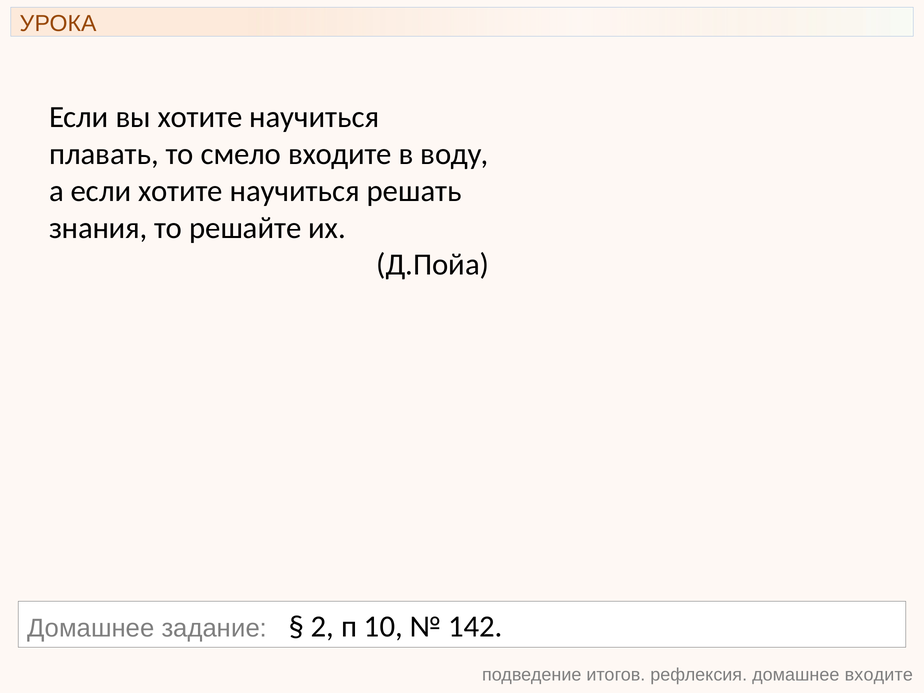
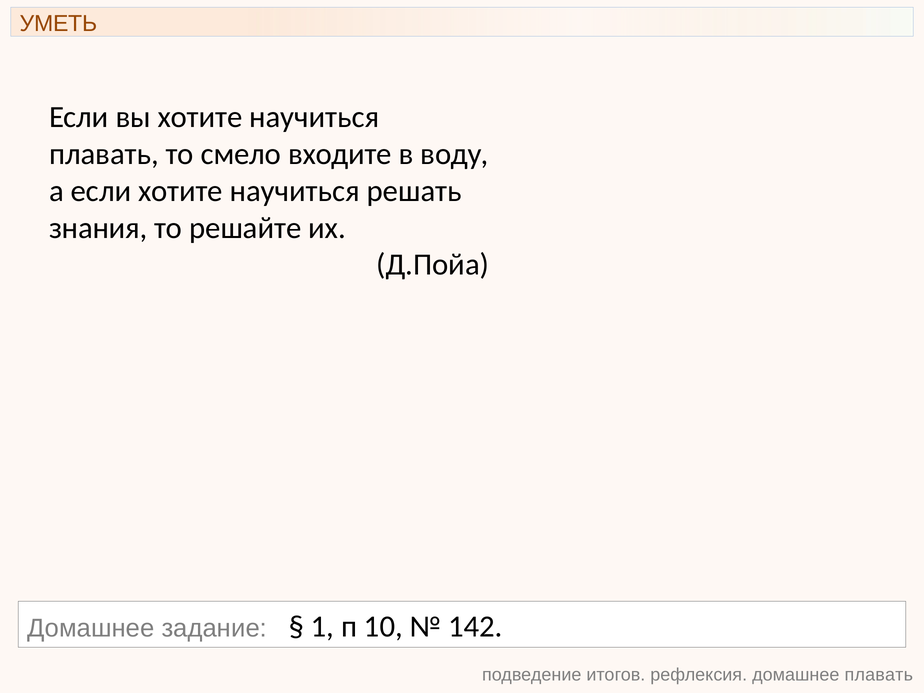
УРОКА: УРОКА -> УМЕТЬ
2: 2 -> 1
домашнее входите: входите -> плавать
